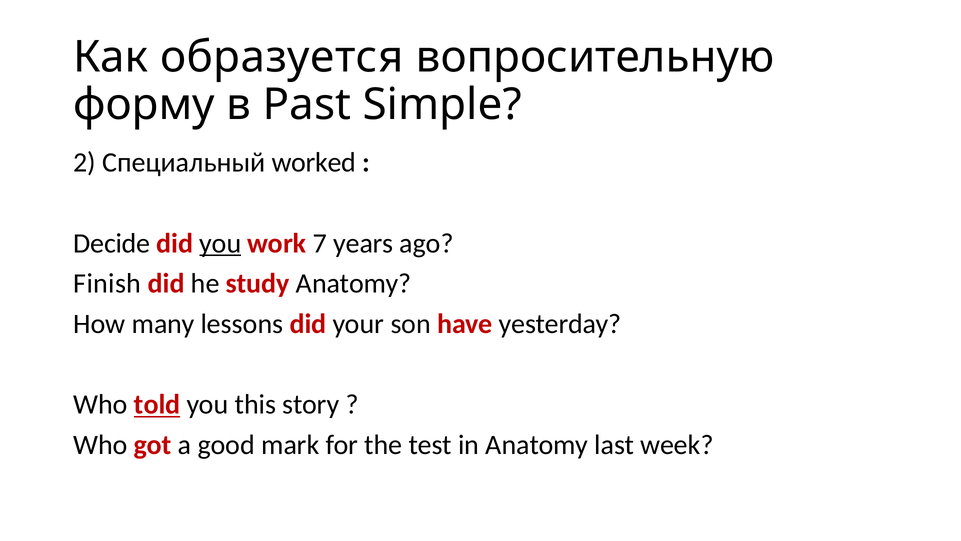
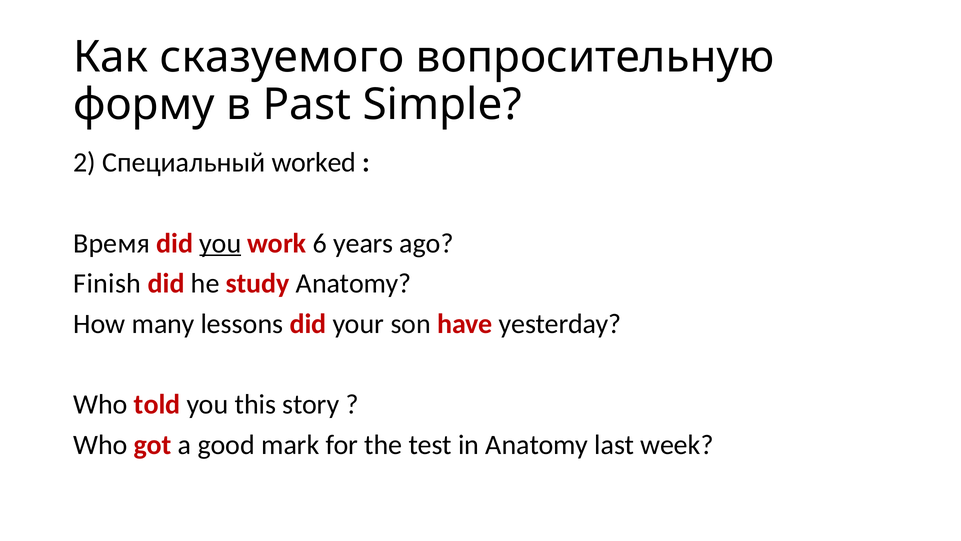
образуется: образуется -> сказуемого
Decide: Decide -> Время
7: 7 -> 6
told underline: present -> none
